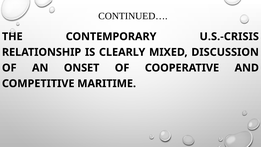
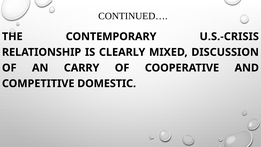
ONSET: ONSET -> CARRY
MARITIME: MARITIME -> DOMESTIC
